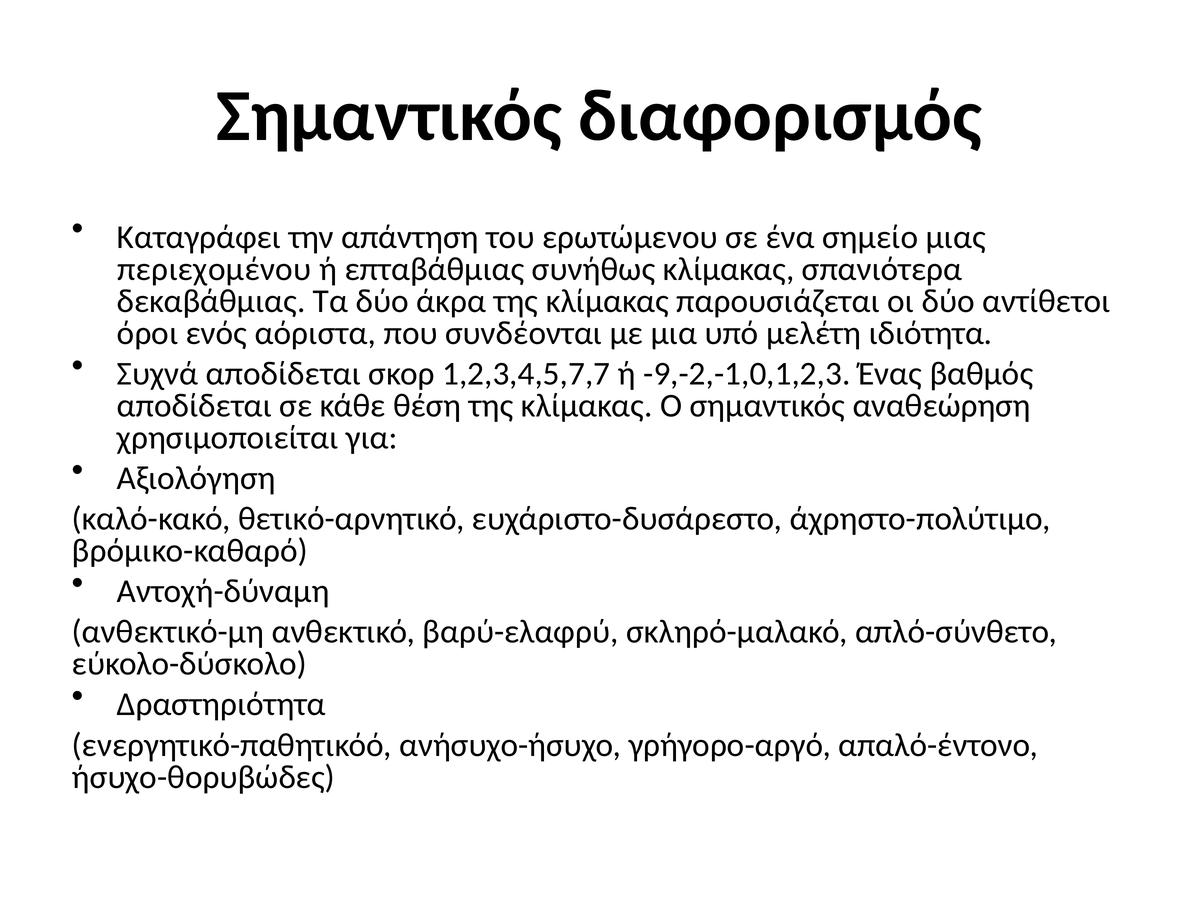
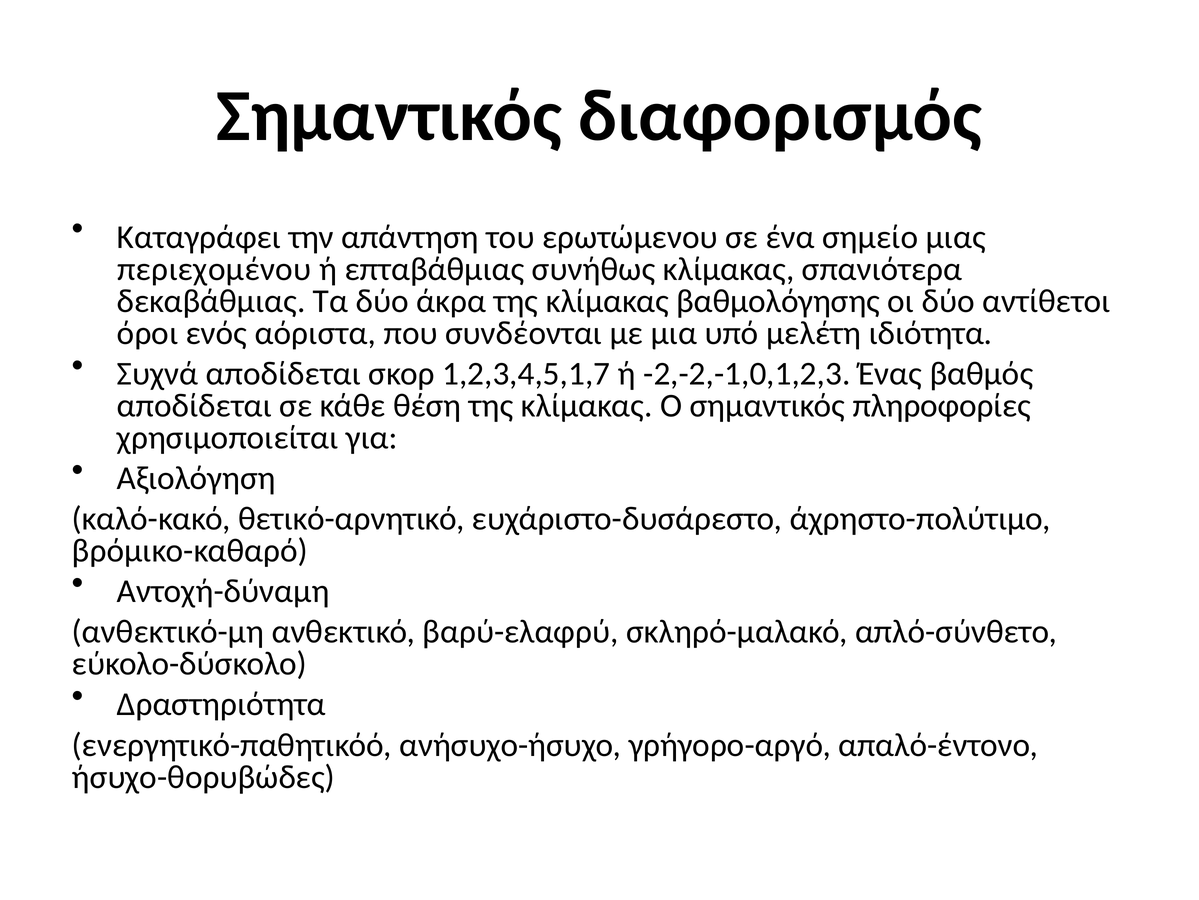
παρουσιάζεται: παρουσιάζεται -> βαθμολόγησης
1,2,3,4,5,7,7: 1,2,3,4,5,7,7 -> 1,2,3,4,5,1,7
-9,-2,-1,0,1,2,3: -9,-2,-1,0,1,2,3 -> -2,-2,-1,0,1,2,3
αναθεώρηση: αναθεώρηση -> πληροφορίες
